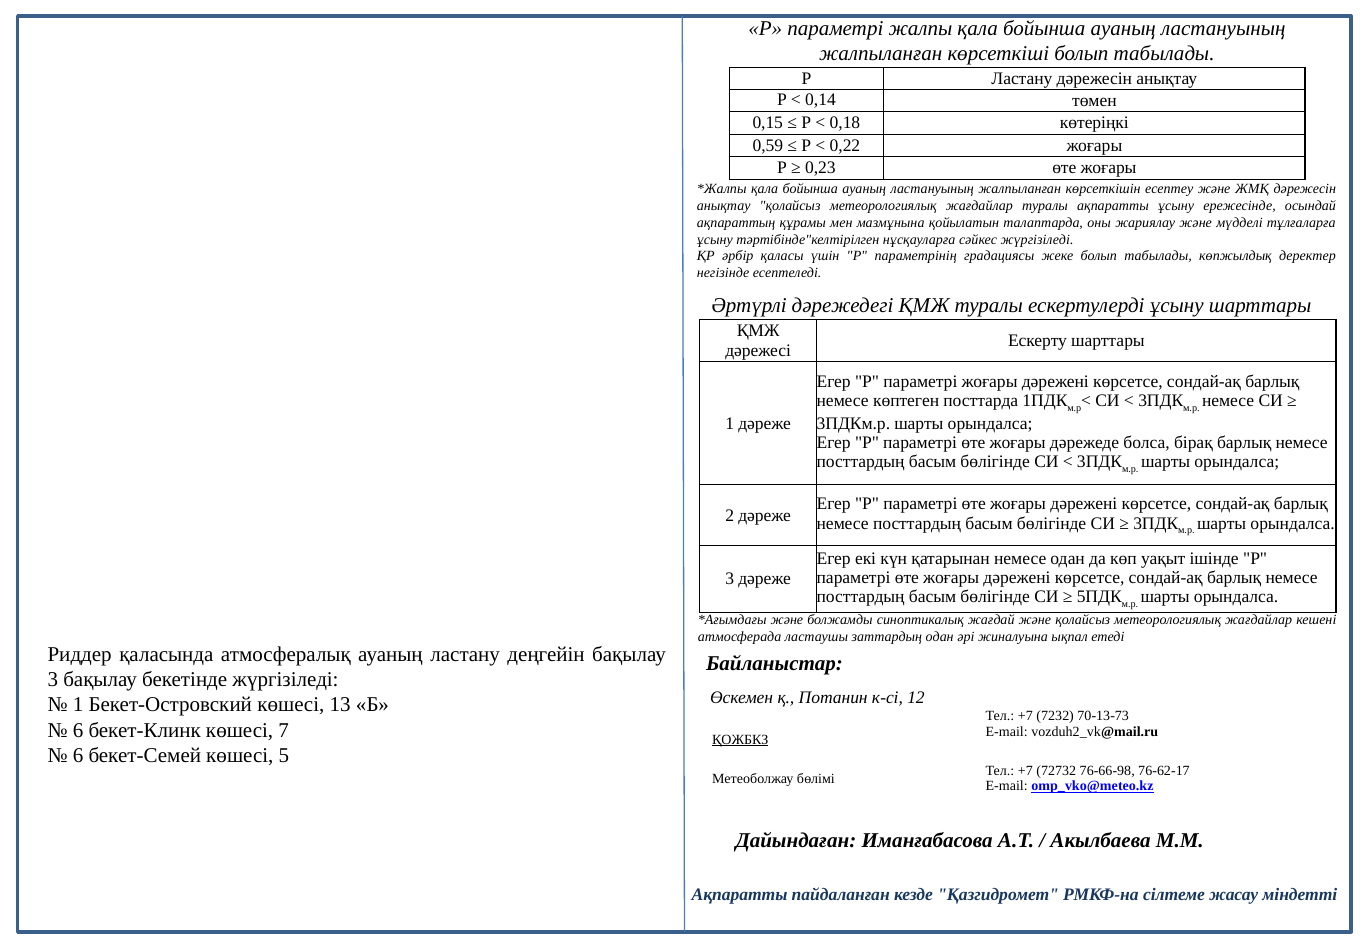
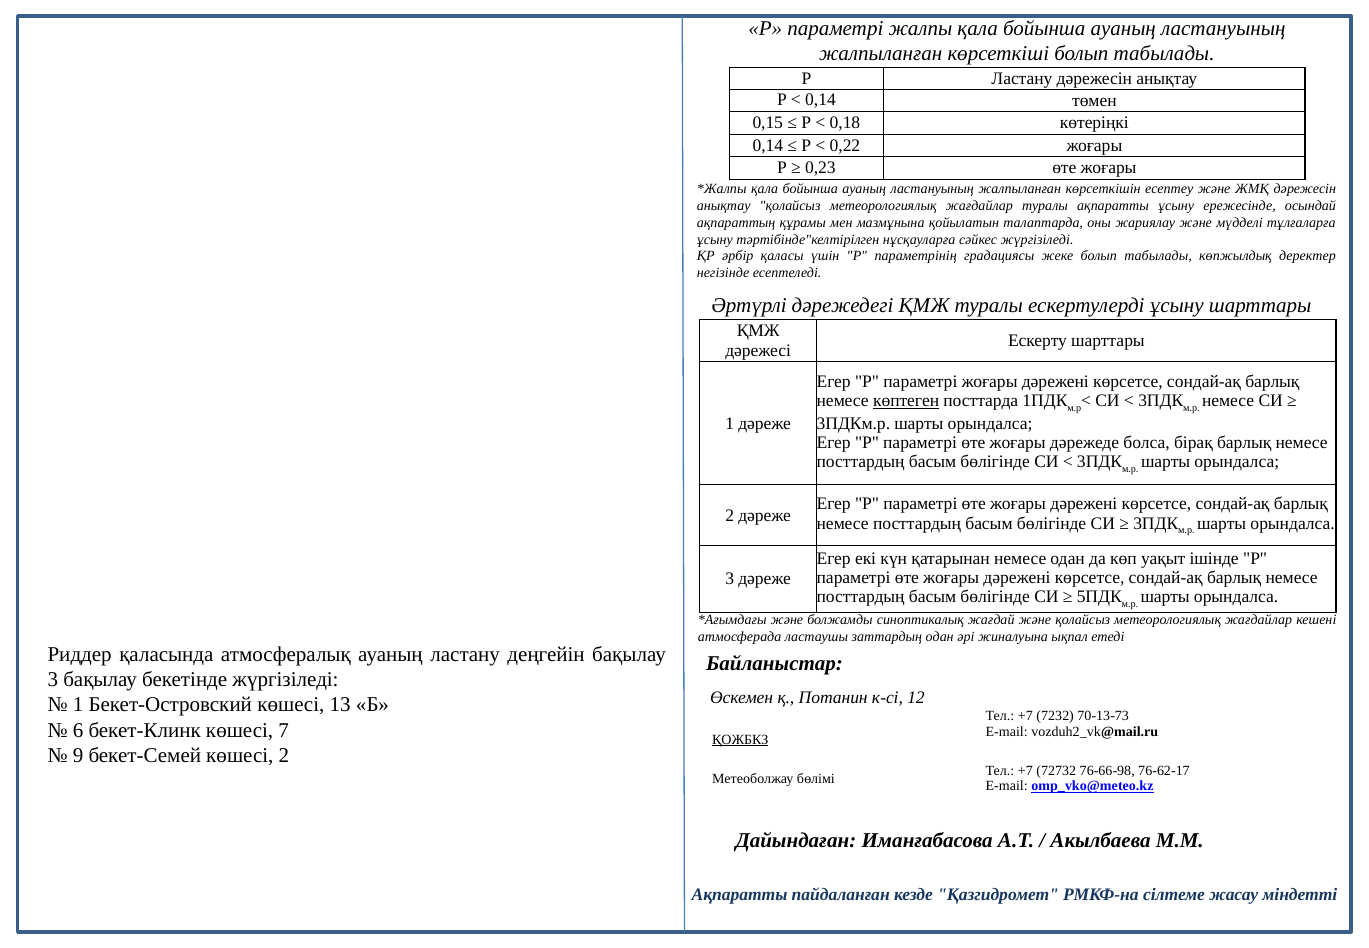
0,59 at (768, 145): 0,59 -> 0,14
көптеген underline: none -> present
6 at (78, 755): 6 -> 9
көшесі 5: 5 -> 2
